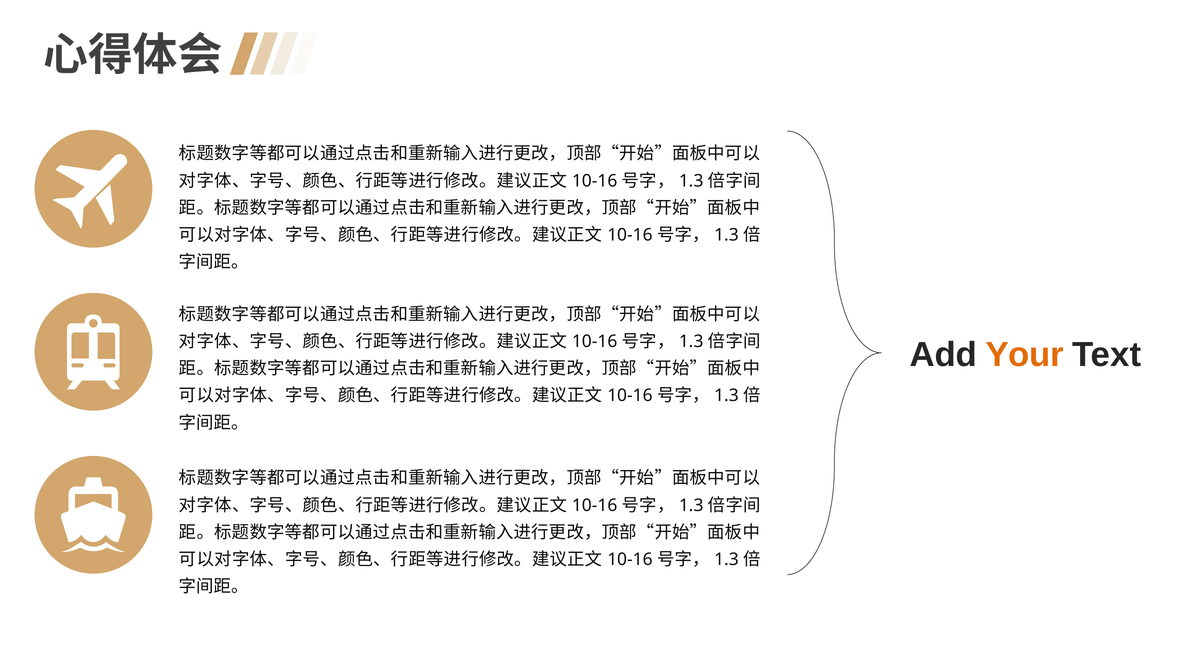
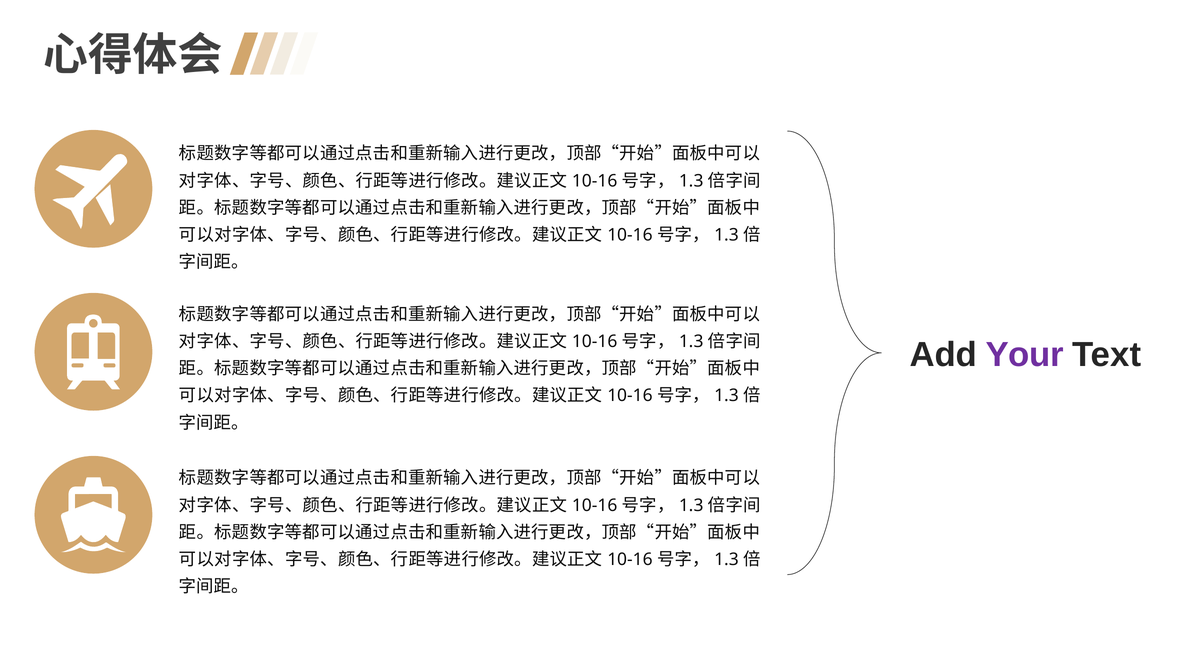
Your colour: orange -> purple
